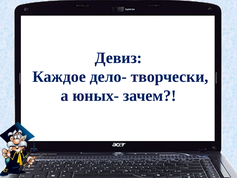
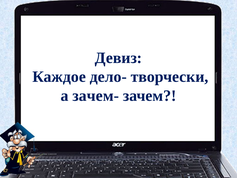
юных-: юных- -> зачем-
